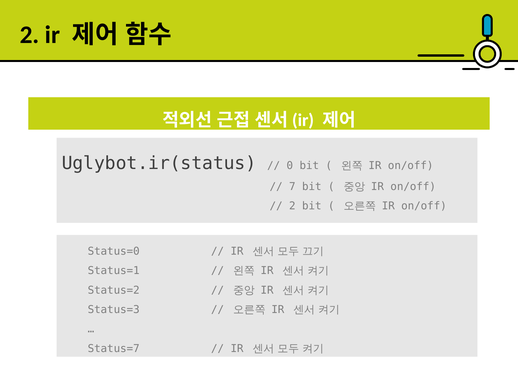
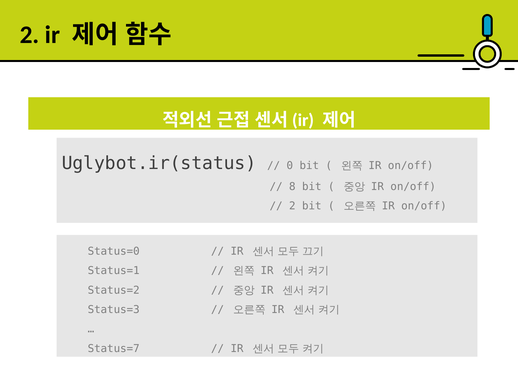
7: 7 -> 8
